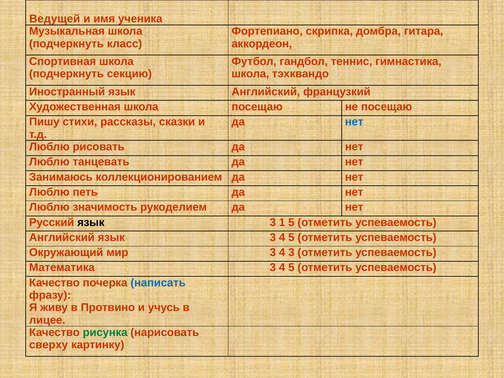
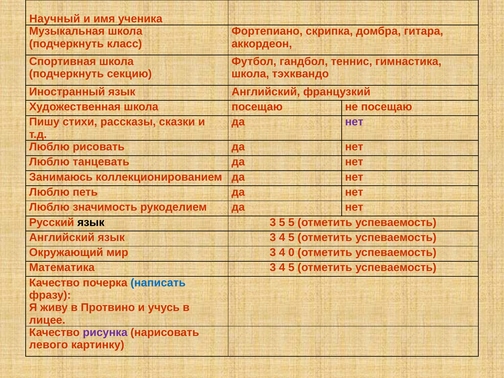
Ведущей: Ведущей -> Научный
нет at (354, 122) colour: blue -> purple
3 1: 1 -> 5
4 3: 3 -> 0
рисунка colour: green -> purple
сверху: сверху -> левого
